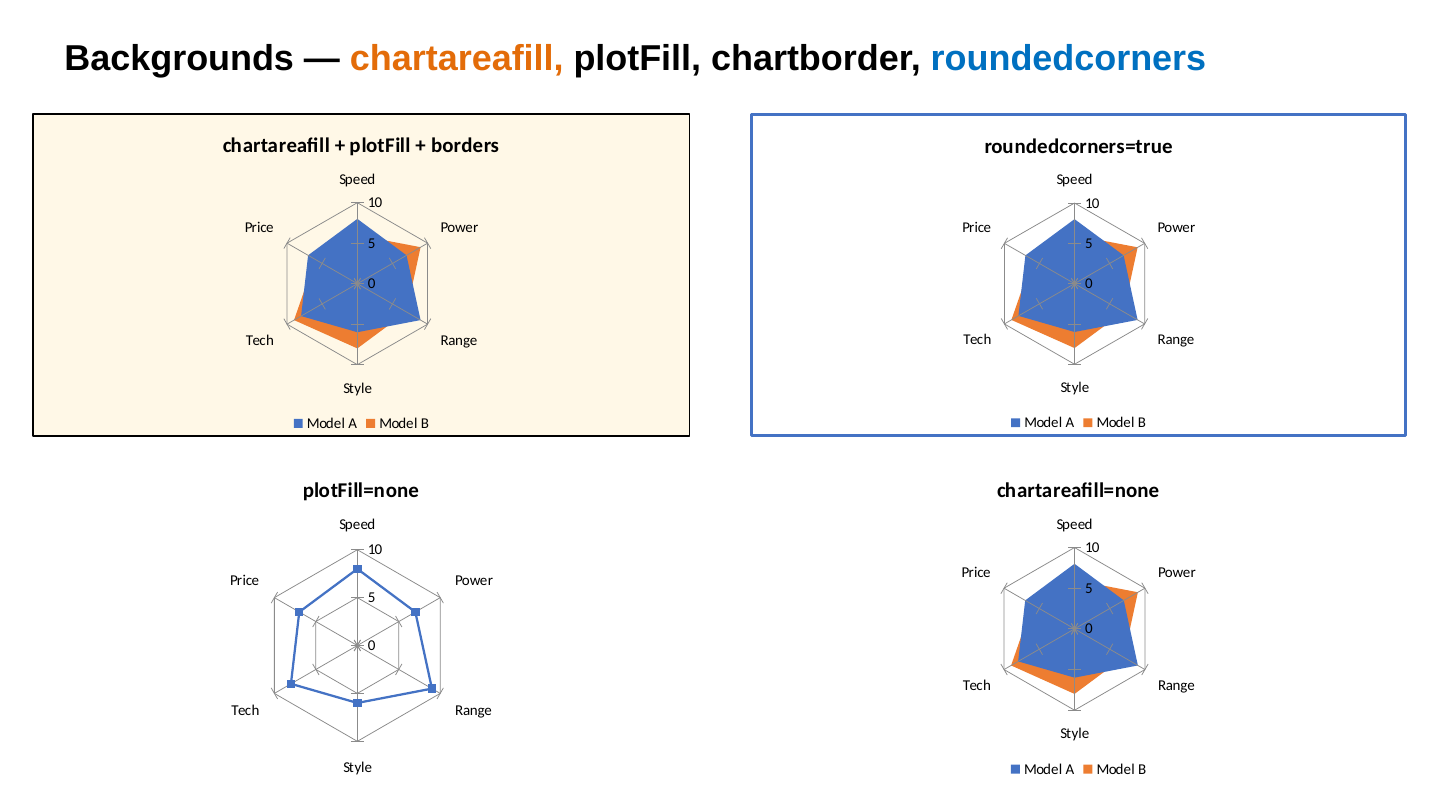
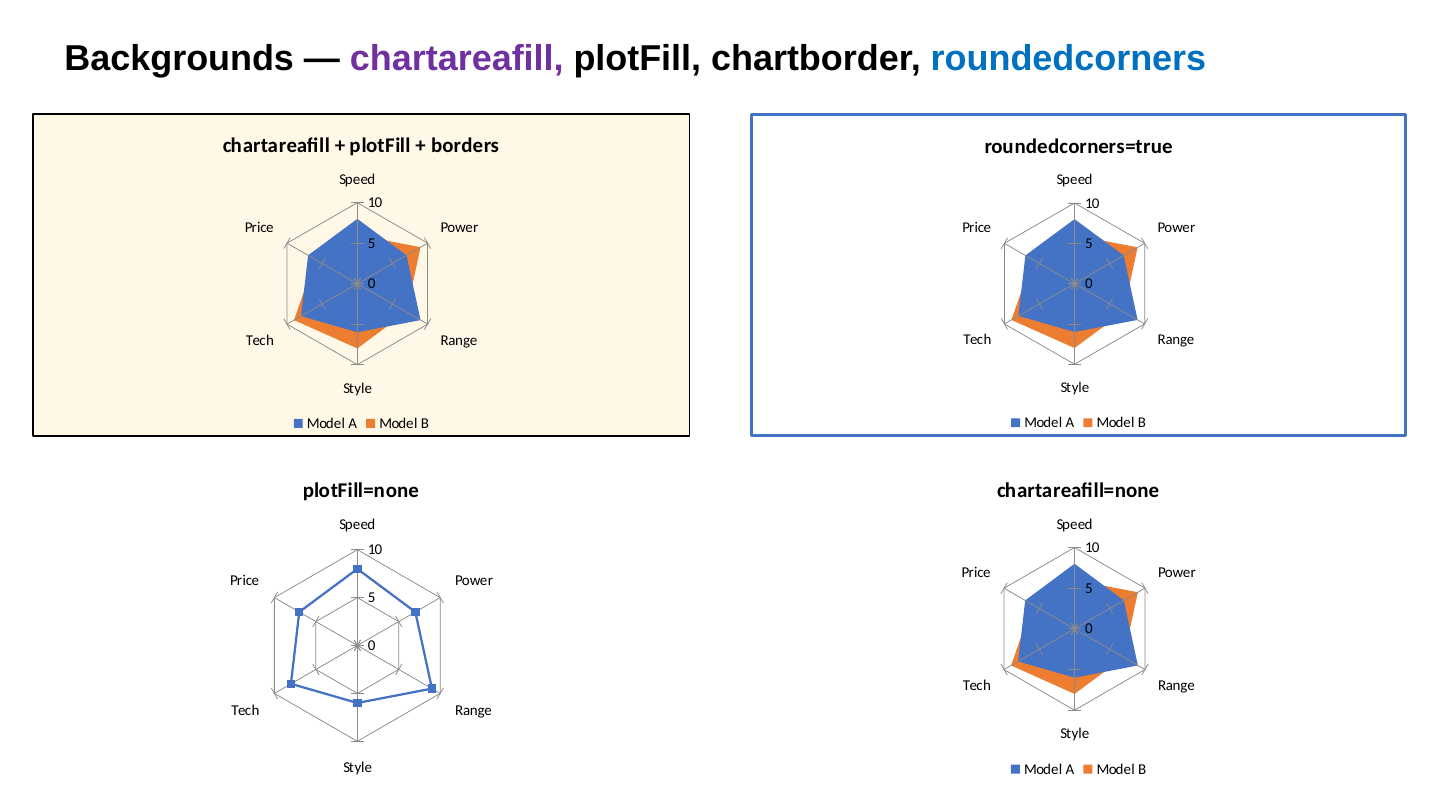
chartareafill at (457, 58) colour: orange -> purple
